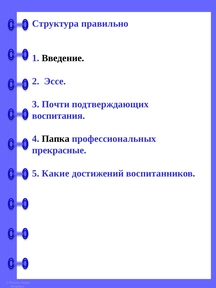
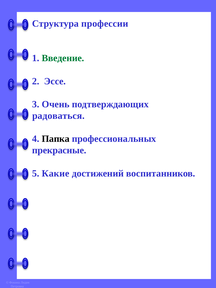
правильно: правильно -> профессии
Введение colour: black -> green
Почти: Почти -> Очень
воспитания: воспитания -> радоваться
